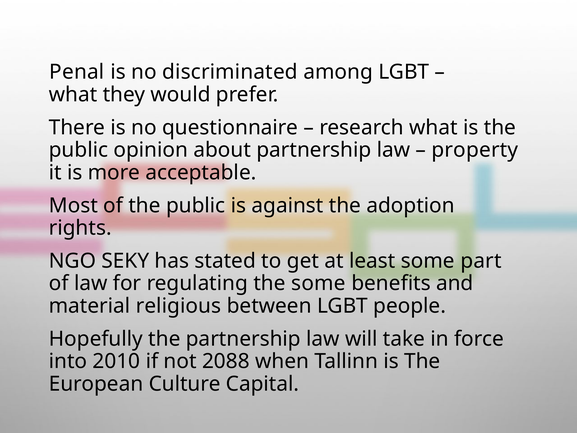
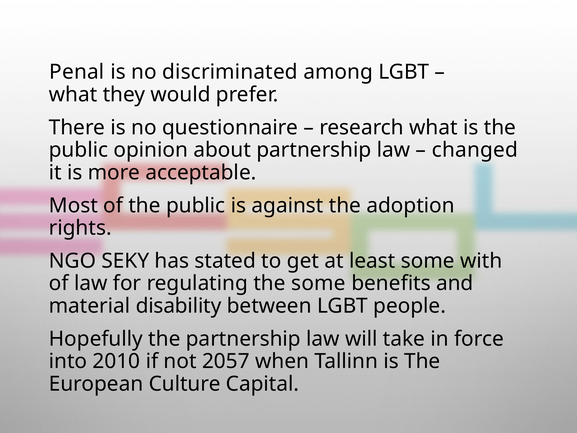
property: property -> changed
part: part -> with
religious: religious -> disability
2088: 2088 -> 2057
